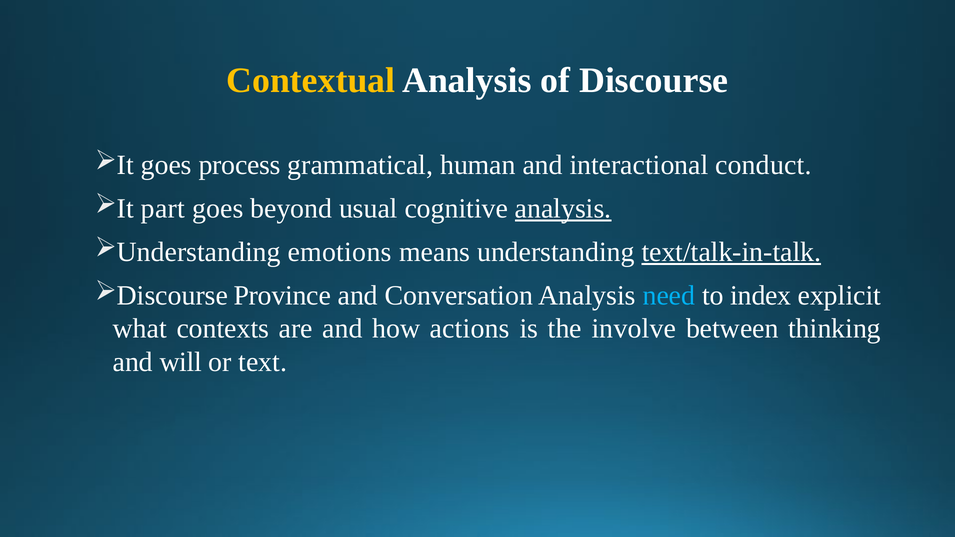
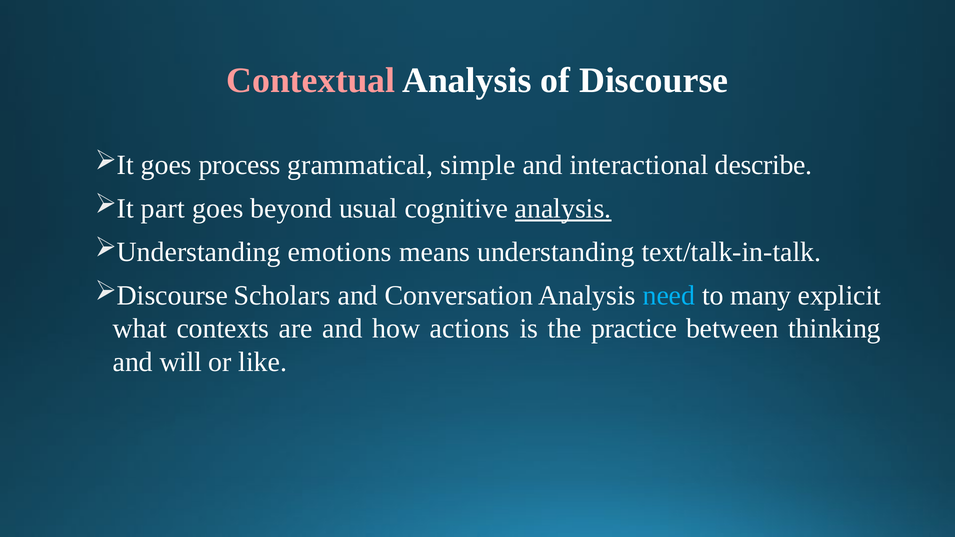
Contextual colour: yellow -> pink
human: human -> simple
conduct: conduct -> describe
text/talk-in-talk underline: present -> none
Province: Province -> Scholars
index: index -> many
involve: involve -> practice
text: text -> like
